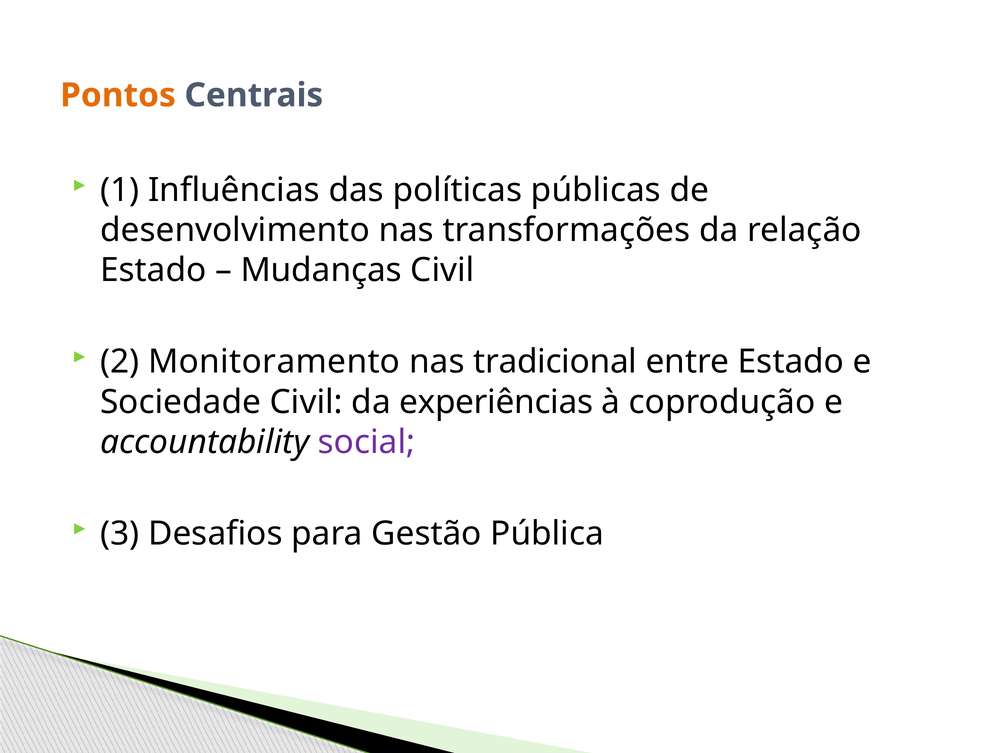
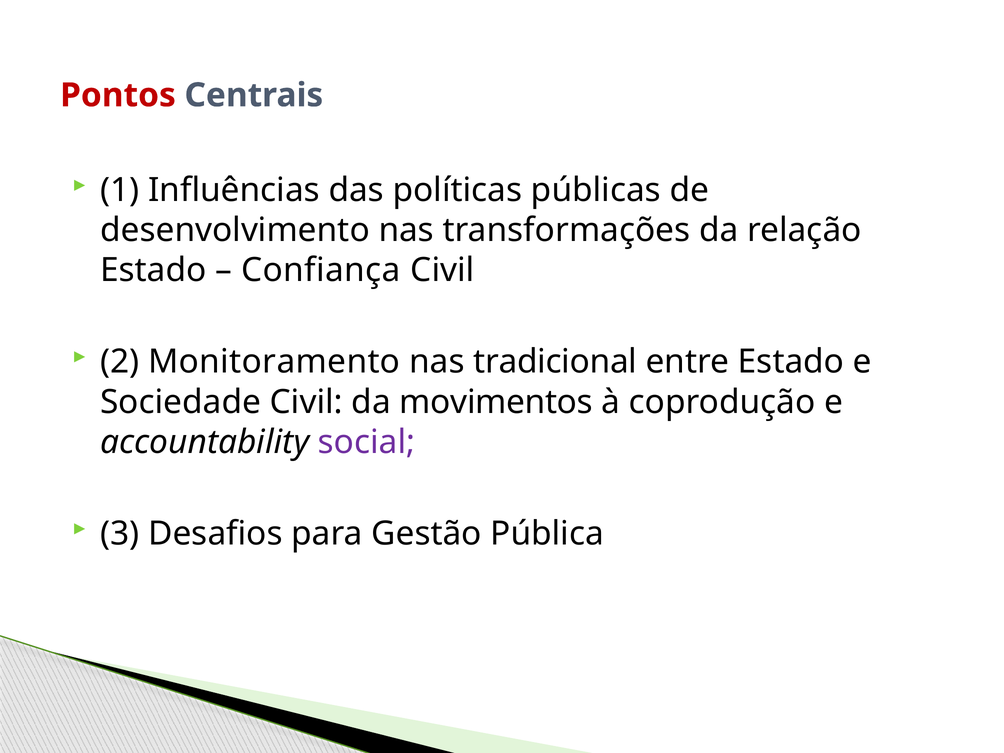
Pontos colour: orange -> red
Mudanças: Mudanças -> Confiança
experiências: experiências -> movimentos
